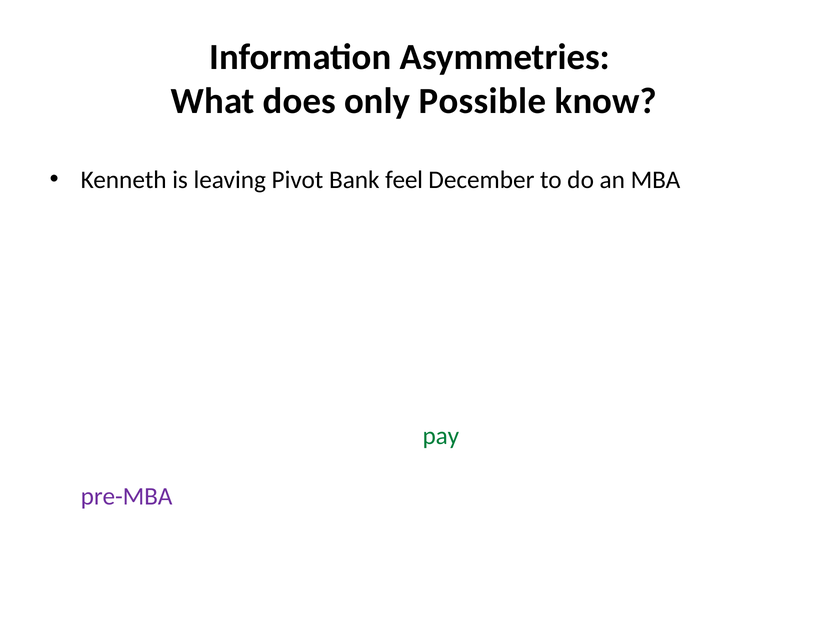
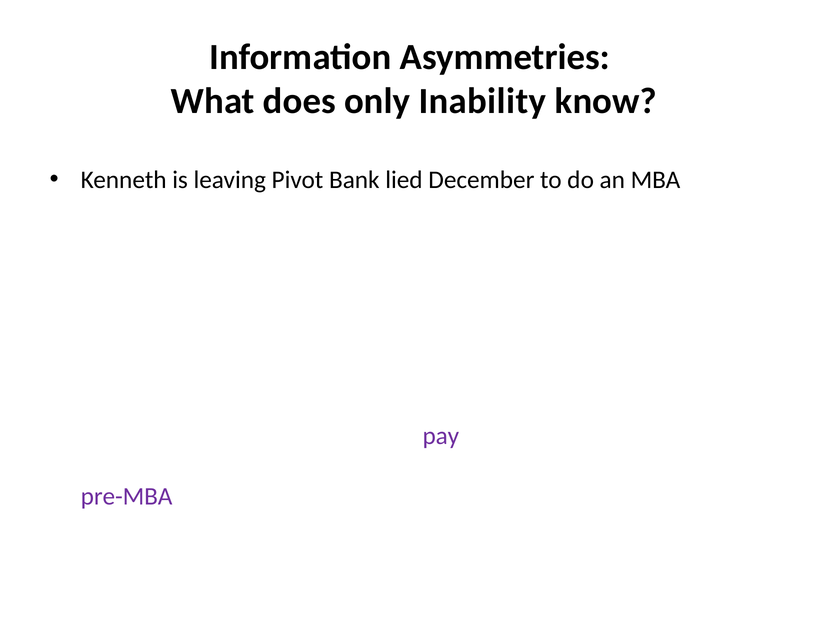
Possible: Possible -> Inability
feel: feel -> lied
pay at (441, 436) colour: green -> purple
